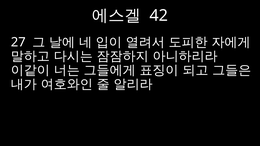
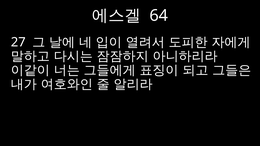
42: 42 -> 64
